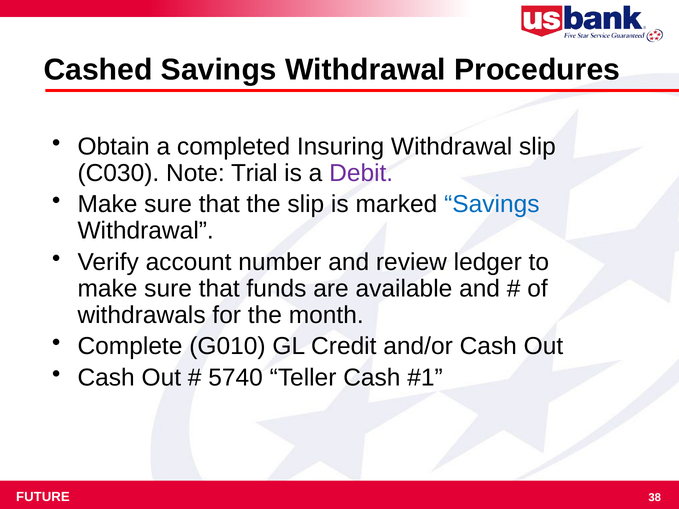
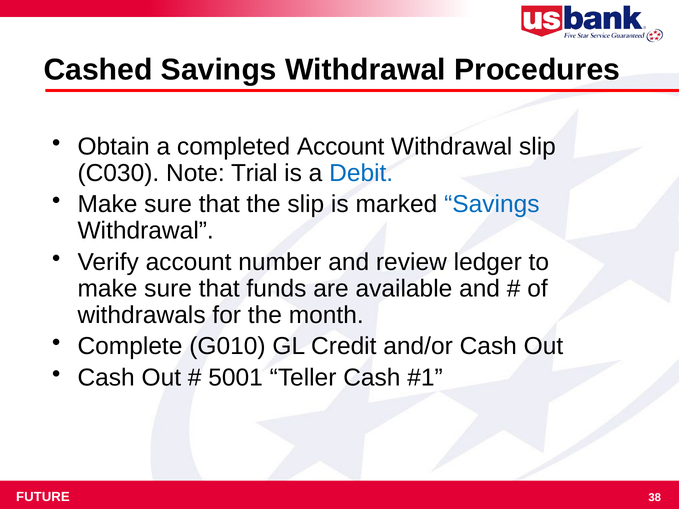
completed Insuring: Insuring -> Account
Debit colour: purple -> blue
5740: 5740 -> 5001
